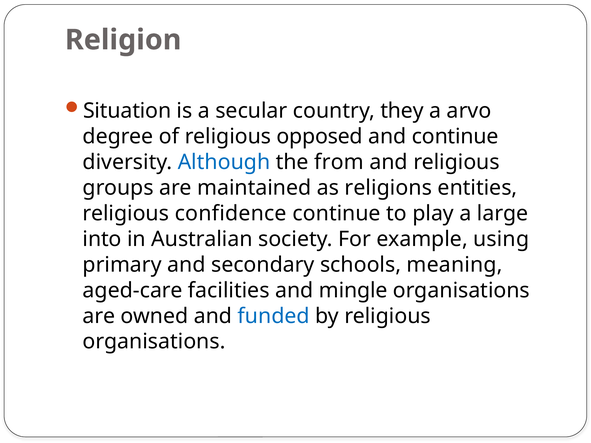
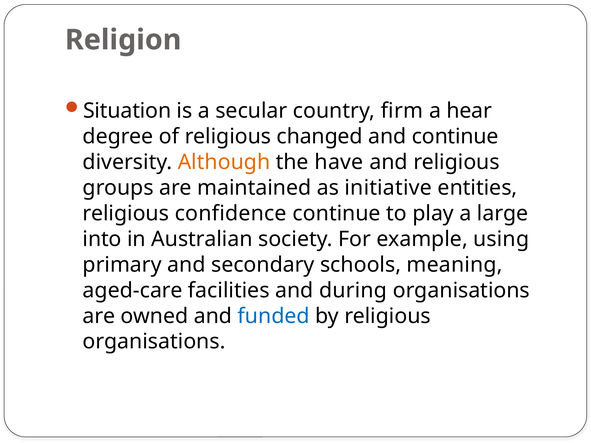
they: they -> firm
arvo: arvo -> hear
opposed: opposed -> changed
Although colour: blue -> orange
from: from -> have
religions: religions -> initiative
mingle: mingle -> during
